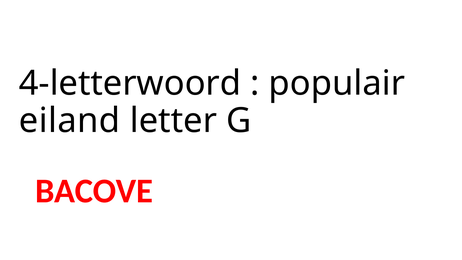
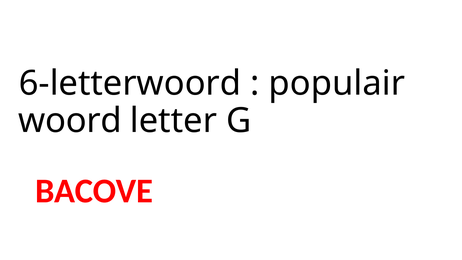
4-letterwoord: 4-letterwoord -> 6-letterwoord
eiland: eiland -> woord
